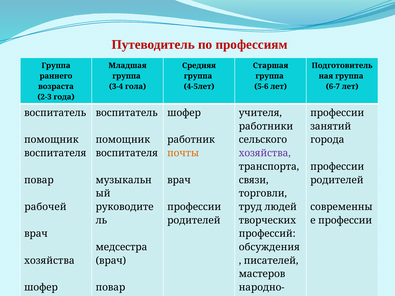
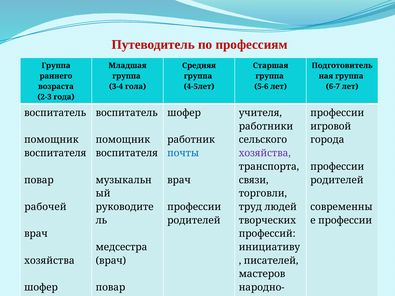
занятий: занятий -> игровой
почты colour: orange -> blue
обсуждения: обсуждения -> инициативу
